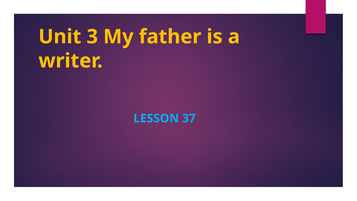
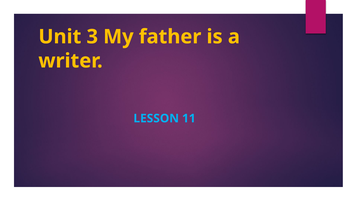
37: 37 -> 11
